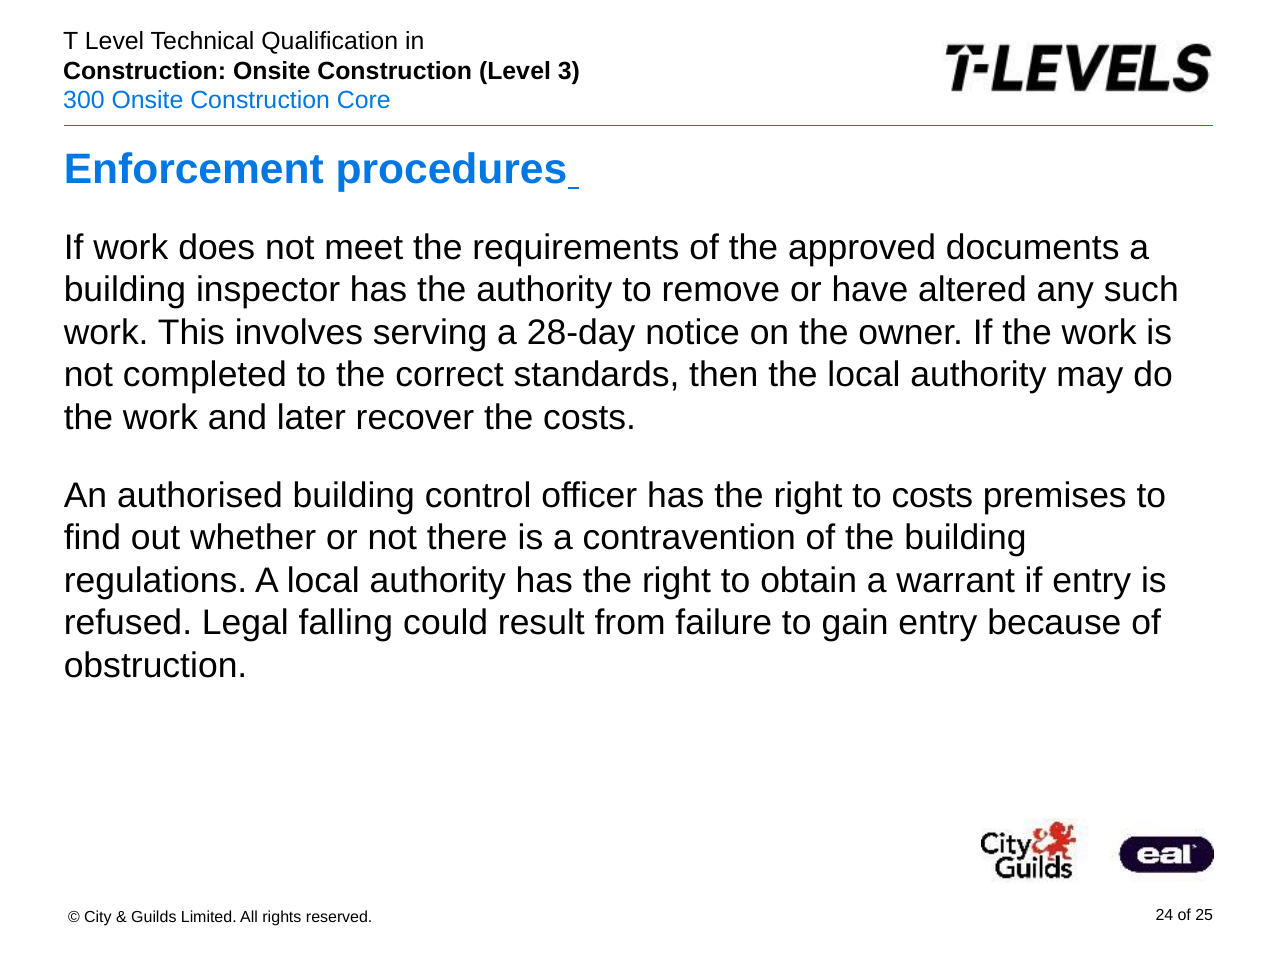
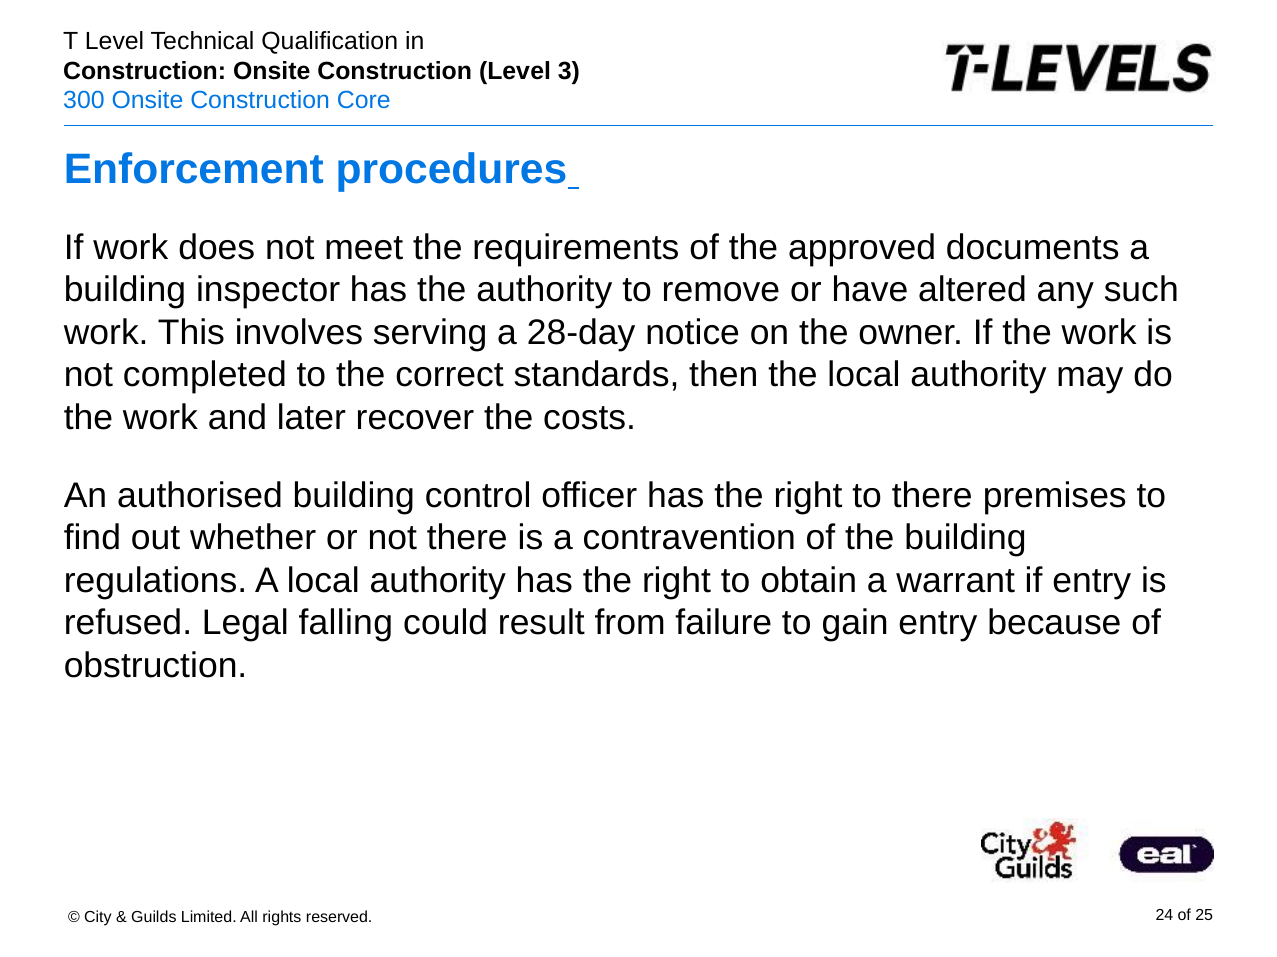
to costs: costs -> there
